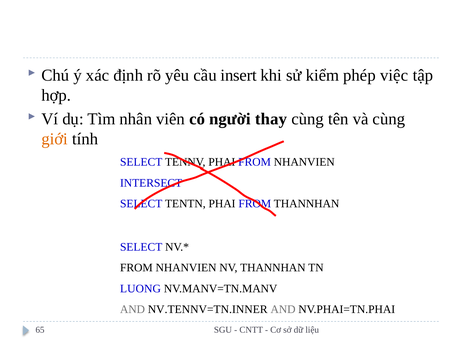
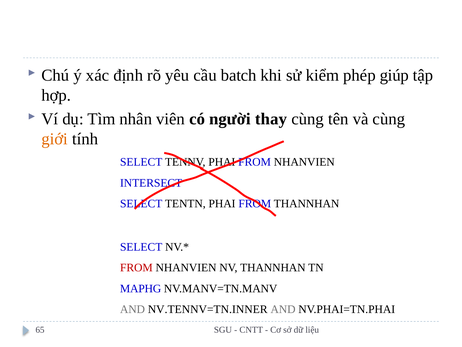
insert: insert -> batch
việc: việc -> giúp
FROM at (136, 267) colour: black -> red
LUONG: LUONG -> MAPHG
